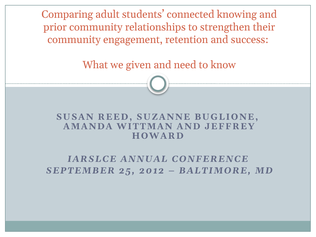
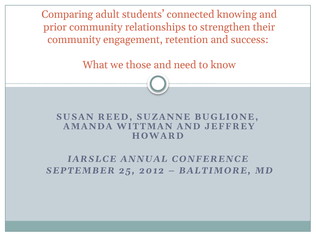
given: given -> those
